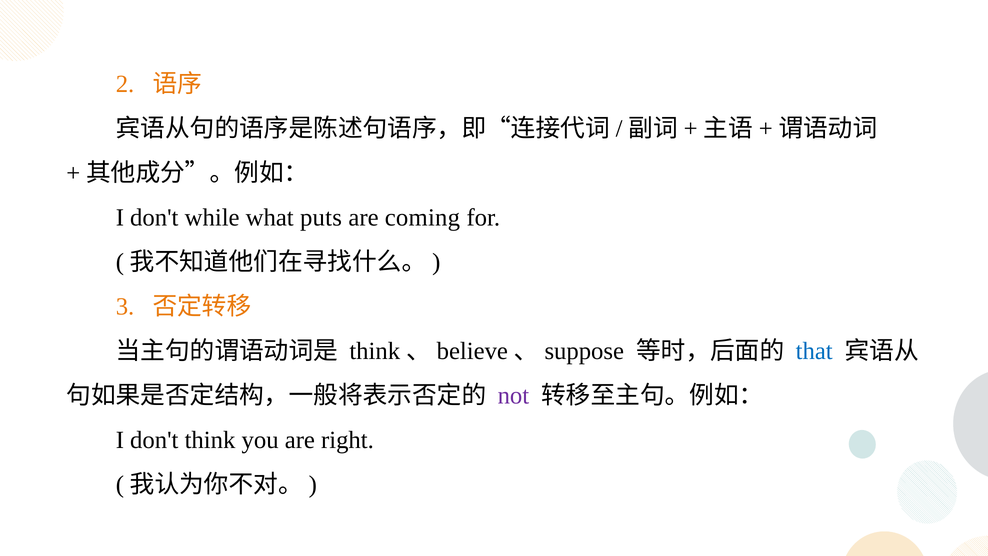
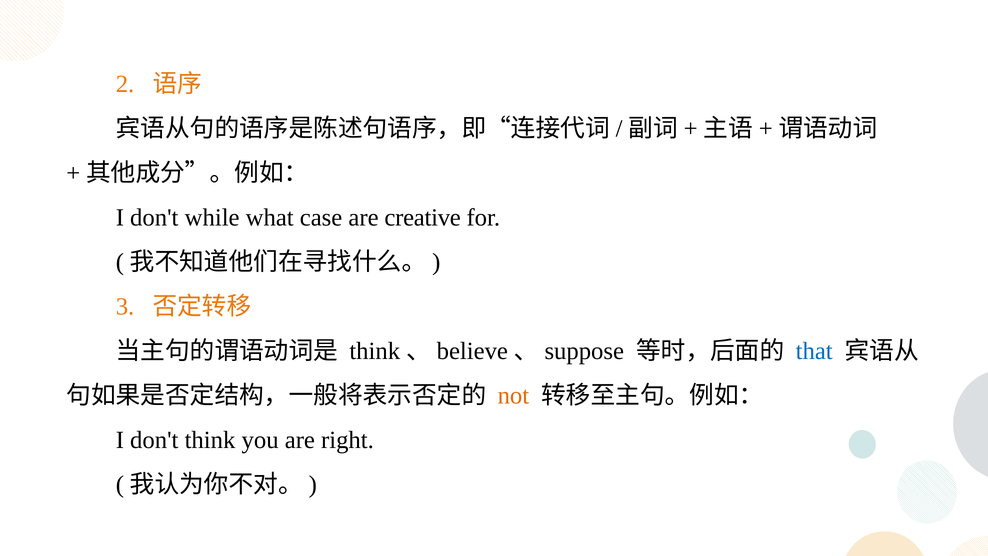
puts: puts -> case
coming: coming -> creative
not colour: purple -> orange
